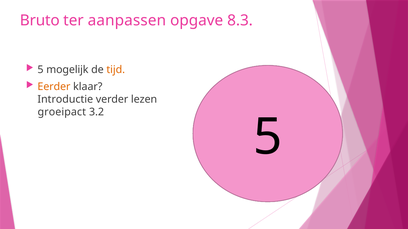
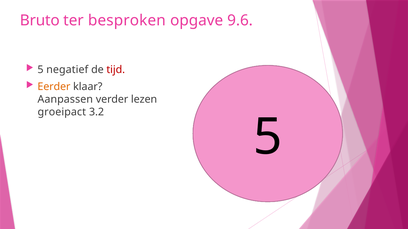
aanpassen: aanpassen -> besproken
8.3: 8.3 -> 9.6
mogelijk: mogelijk -> negatief
tijd colour: orange -> red
Introductie: Introductie -> Aanpassen
